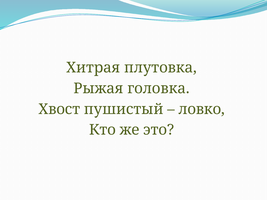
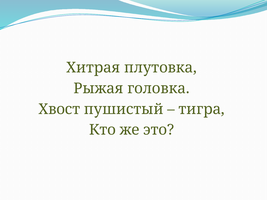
ловко: ловко -> тигра
